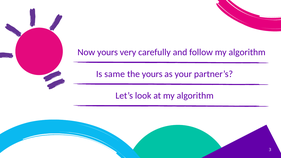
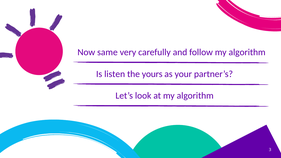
Now yours: yours -> same
same: same -> listen
